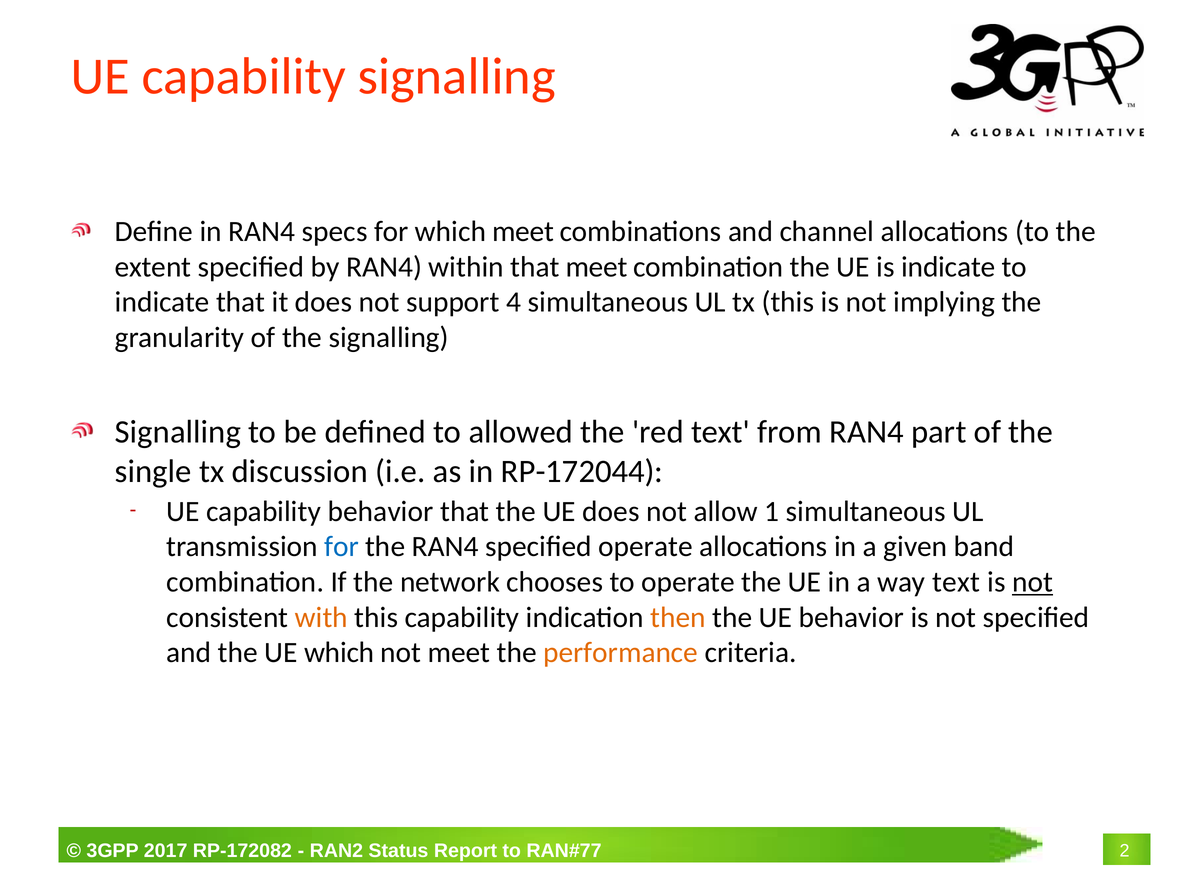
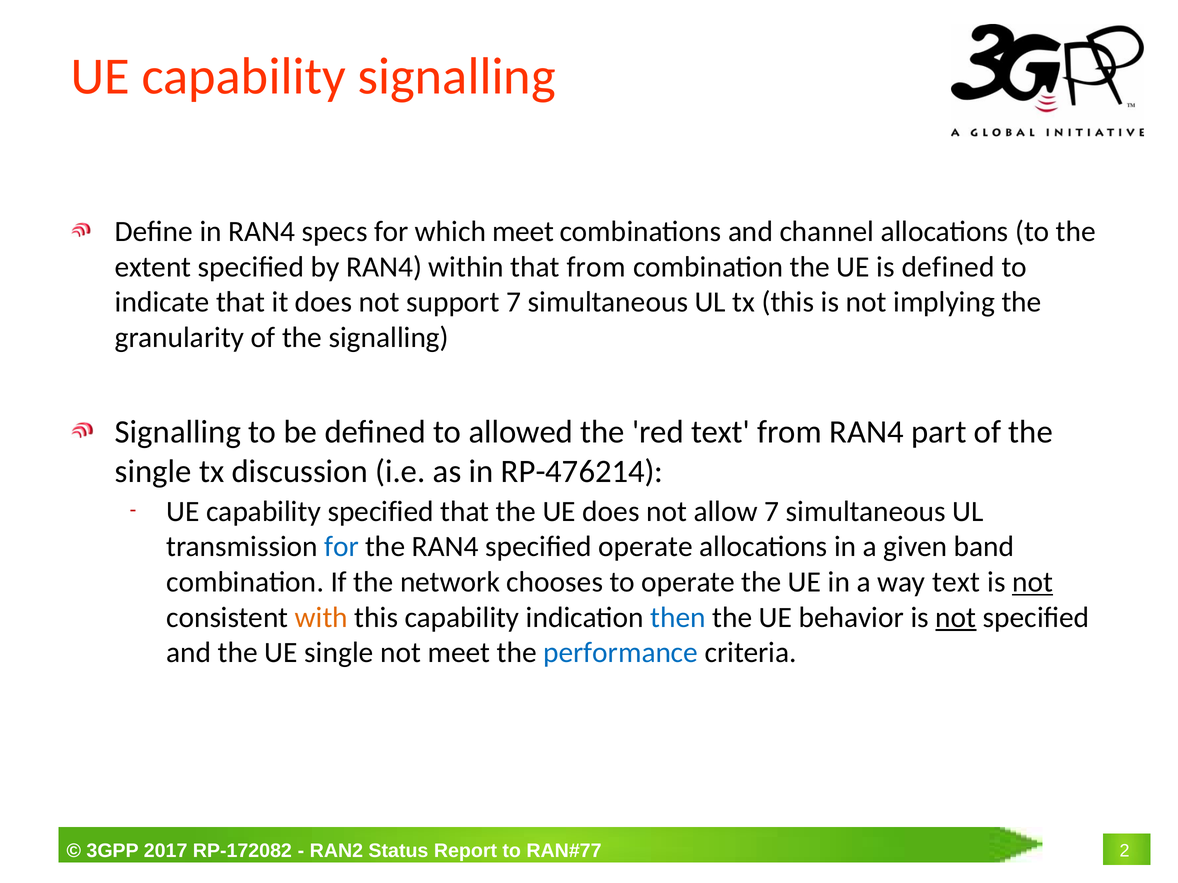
that meet: meet -> from
is indicate: indicate -> defined
support 4: 4 -> 7
RP-172044: RP-172044 -> RP-476214
capability behavior: behavior -> specified
allow 1: 1 -> 7
then colour: orange -> blue
not at (956, 618) underline: none -> present
UE which: which -> single
performance colour: orange -> blue
